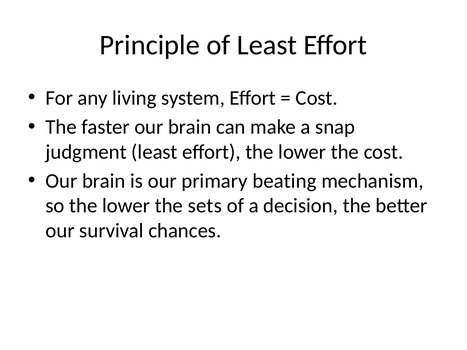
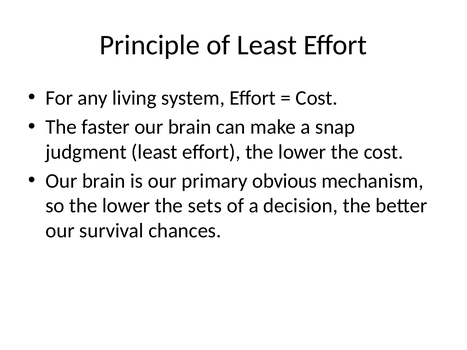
beating: beating -> obvious
